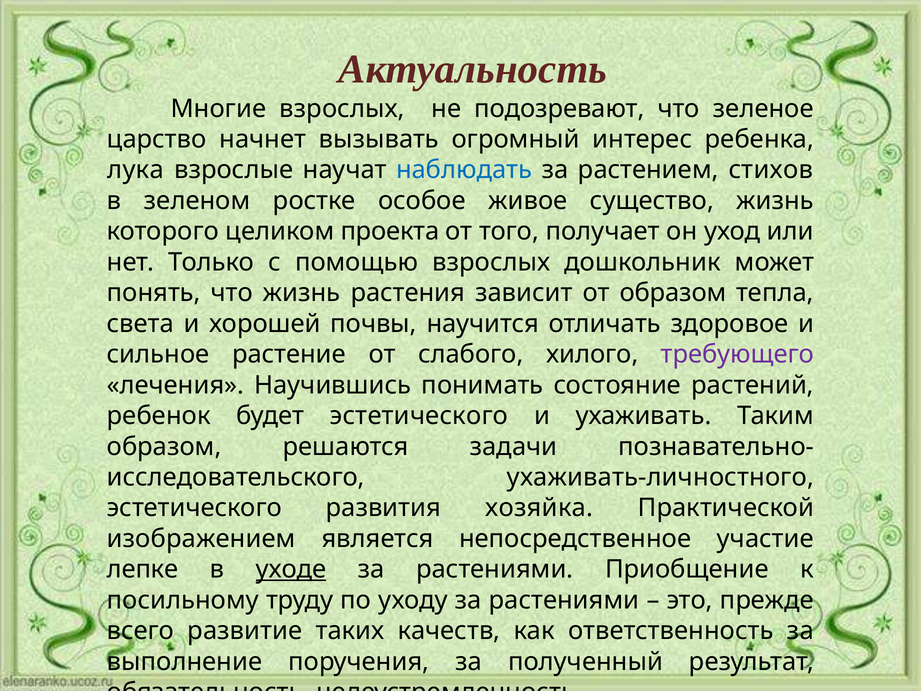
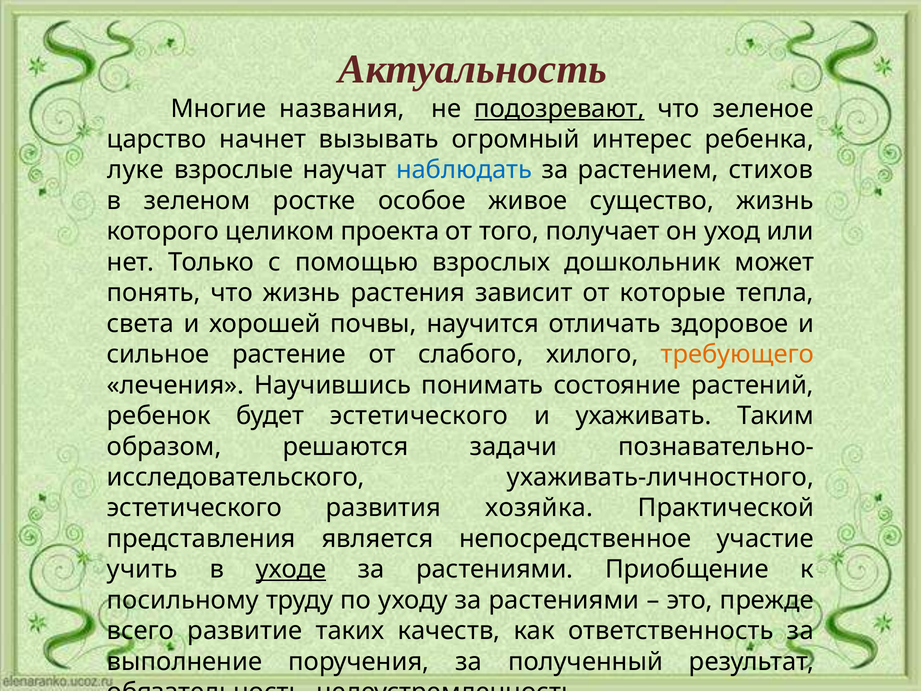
Многие взрослых: взрослых -> названия
подозревают underline: none -> present
лука: лука -> луке
от образом: образом -> которые
требующего colour: purple -> orange
изображением: изображением -> представления
лепке: лепке -> учить
